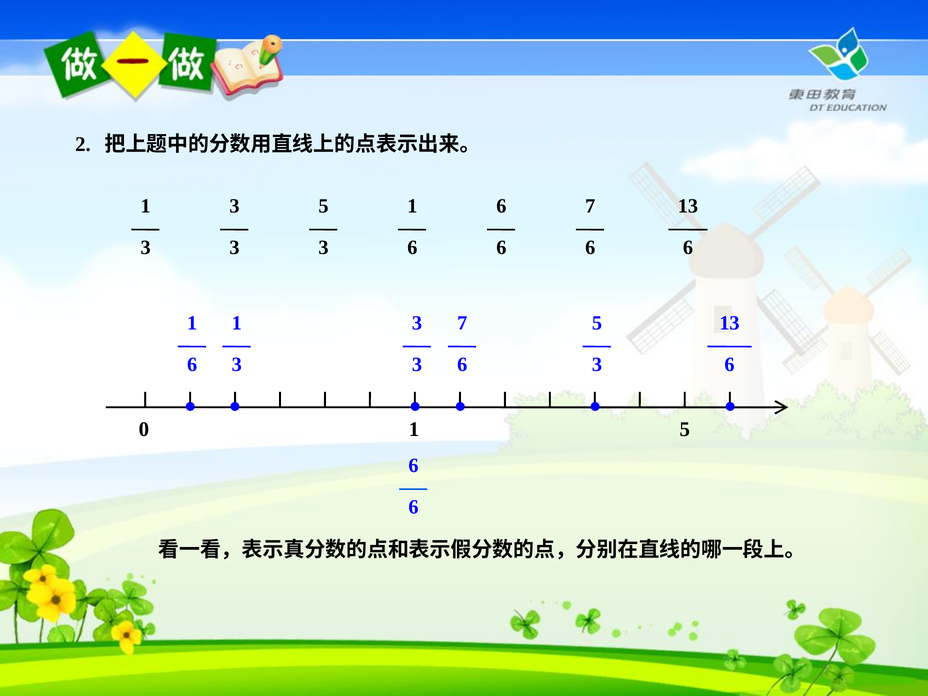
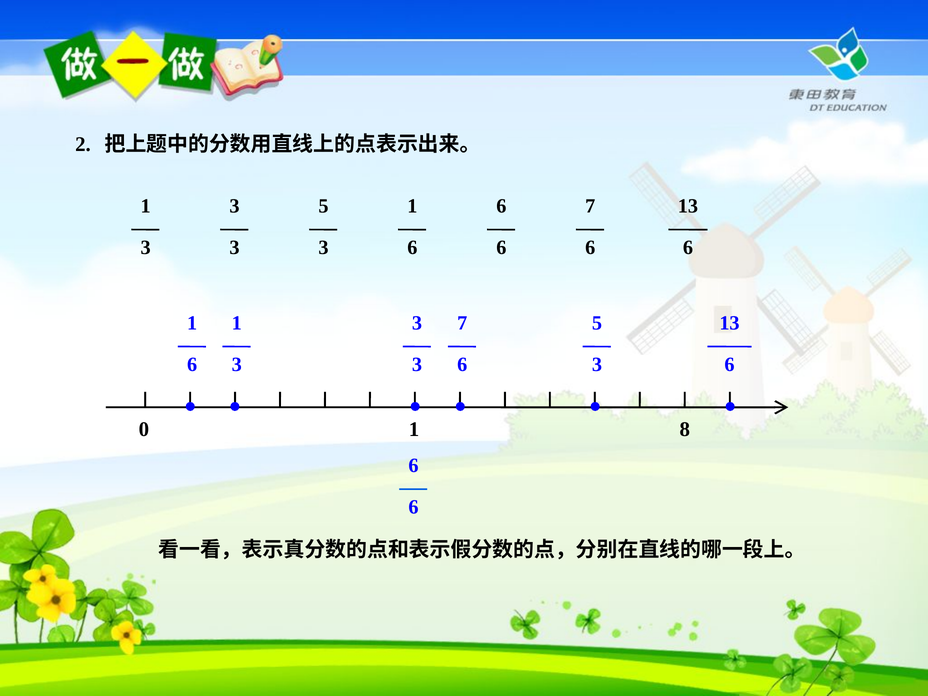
1 5: 5 -> 8
